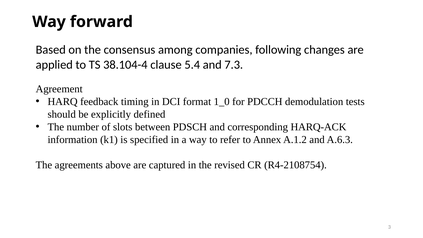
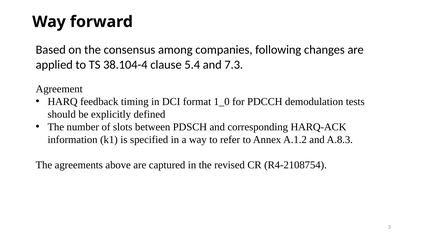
A.6.3: A.6.3 -> A.8.3
